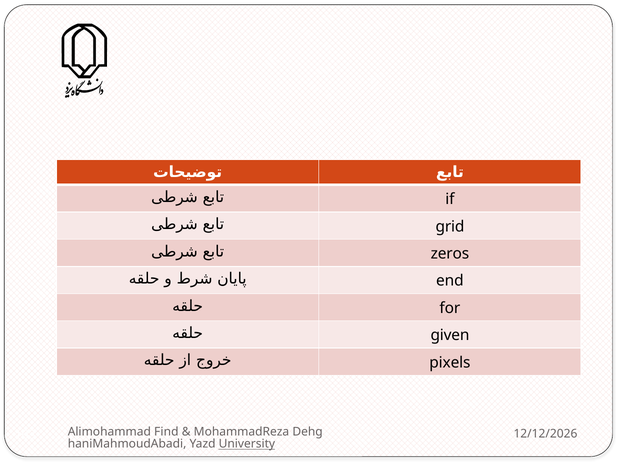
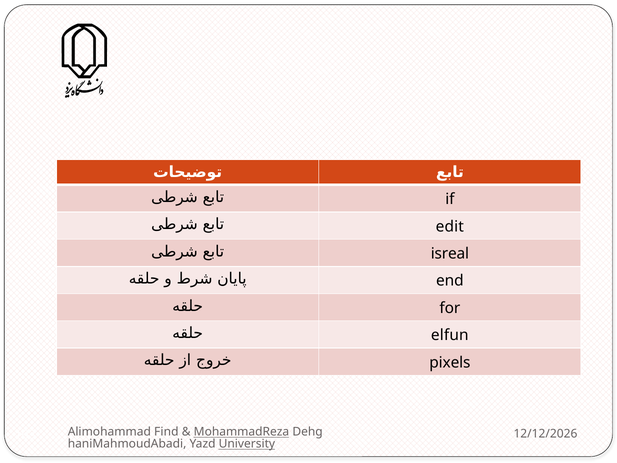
grid: grid -> edit
zeros: zeros -> isreal
given: given -> elfun
MohammadReza underline: none -> present
